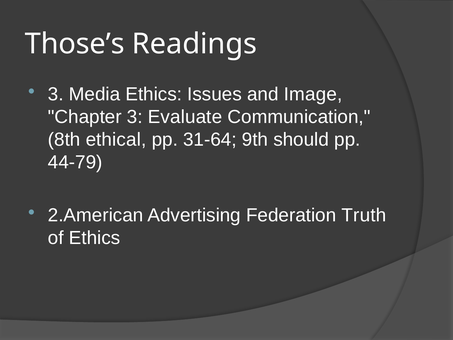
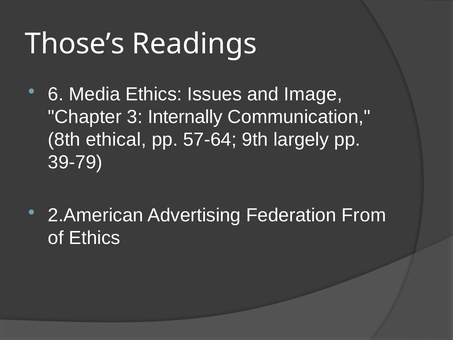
3 at (56, 94): 3 -> 6
Evaluate: Evaluate -> Internally
31-64: 31-64 -> 57-64
should: should -> largely
44-79: 44-79 -> 39-79
Truth: Truth -> From
